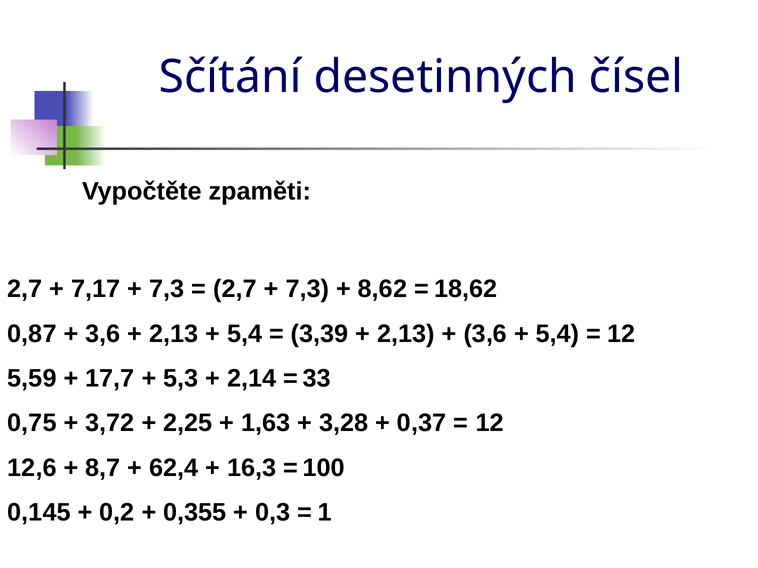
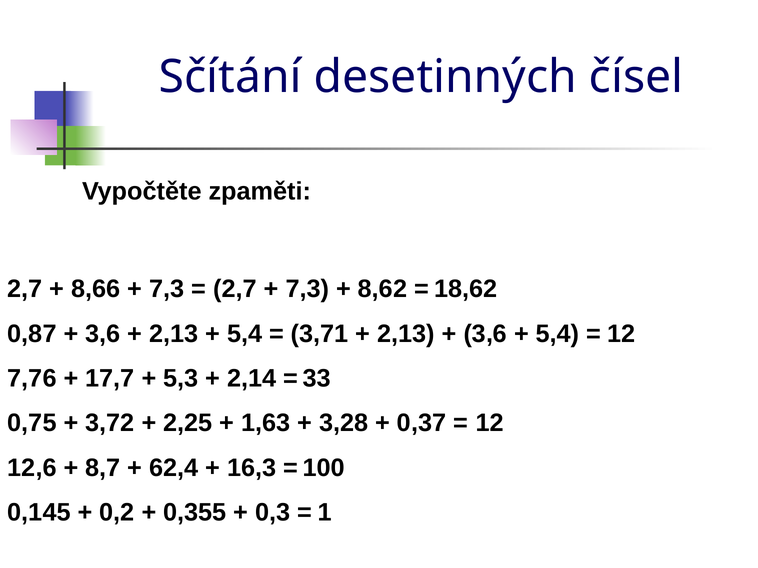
7,17: 7,17 -> 8,66
3,39: 3,39 -> 3,71
5,59: 5,59 -> 7,76
